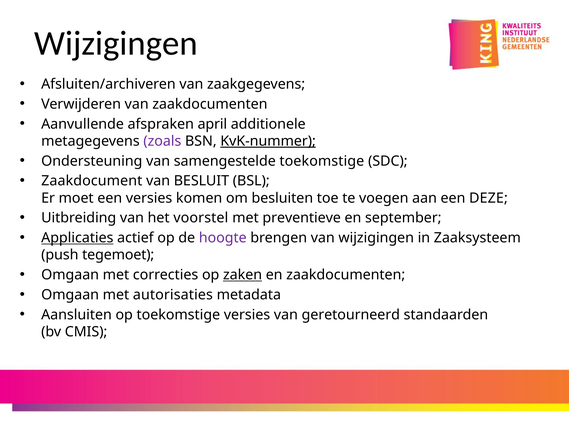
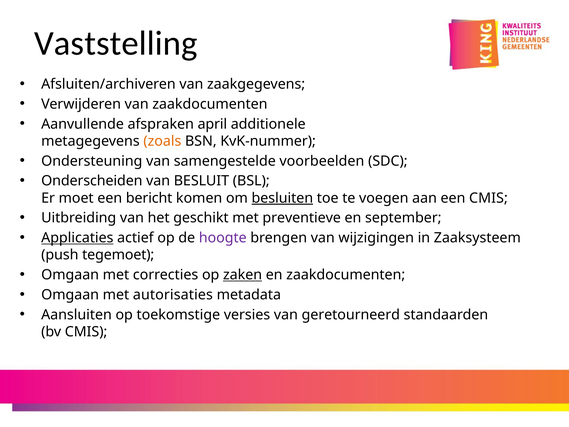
Wijzigingen at (116, 43): Wijzigingen -> Vaststelling
zoals colour: purple -> orange
KvK-nummer underline: present -> none
samengestelde toekomstige: toekomstige -> voorbeelden
Zaakdocument: Zaakdocument -> Onderscheiden
een versies: versies -> bericht
besluiten underline: none -> present
een DEZE: DEZE -> CMIS
voorstel: voorstel -> geschikt
